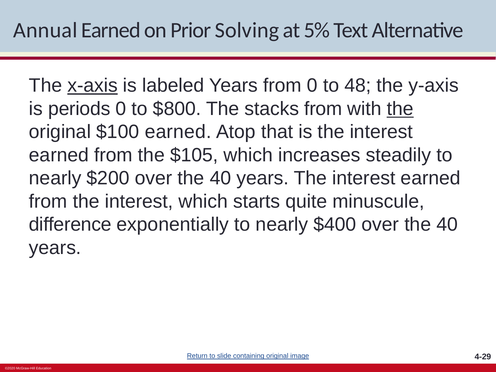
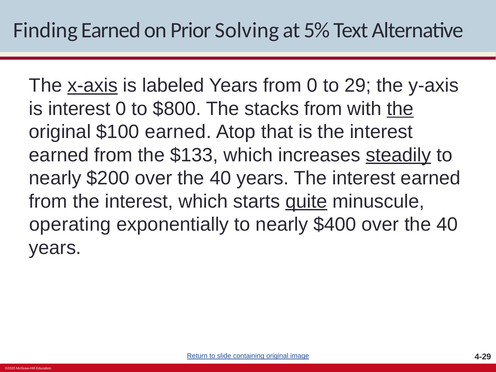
Annual: Annual -> Finding
48: 48 -> 29
is periods: periods -> interest
$105: $105 -> $133
steadily underline: none -> present
quite underline: none -> present
difference: difference -> operating
